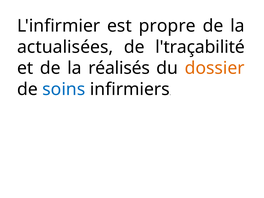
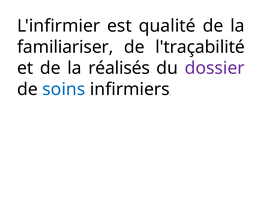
propre: propre -> qualité
actualisées: actualisées -> familiariser
dossier colour: orange -> purple
